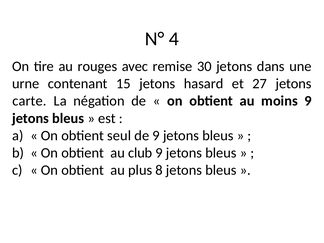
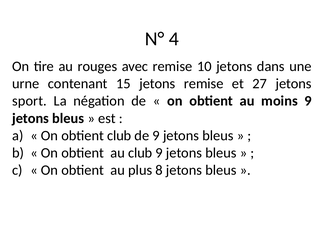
30: 30 -> 10
jetons hasard: hasard -> remise
carte: carte -> sport
obtient seul: seul -> club
